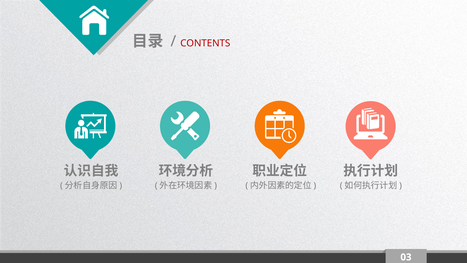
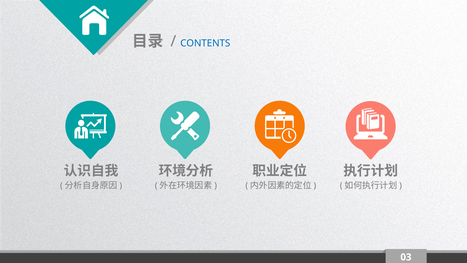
CONTENTS colour: red -> blue
